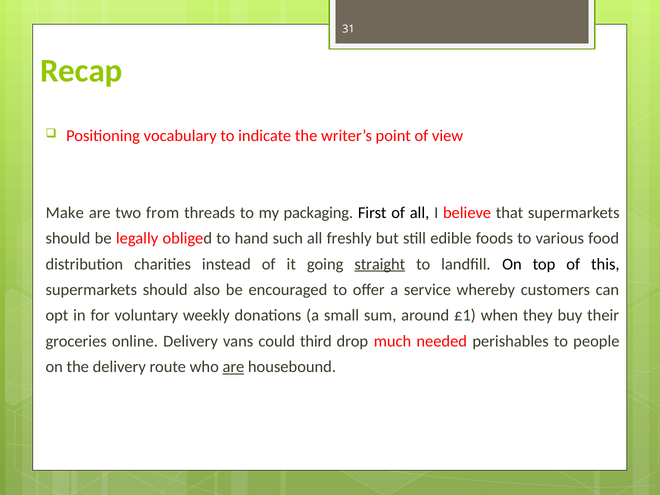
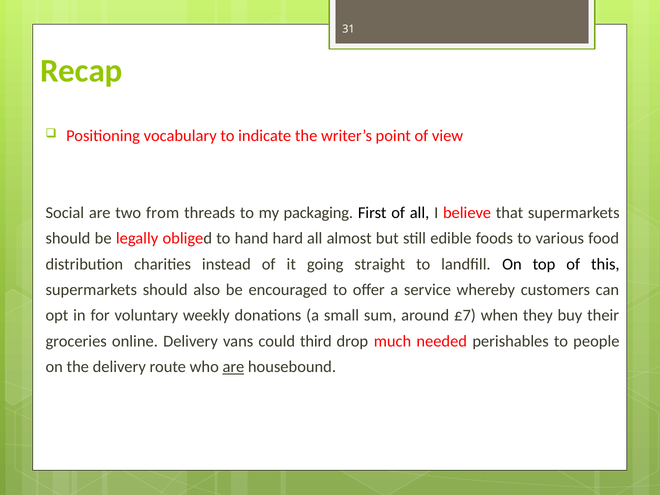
Make: Make -> Social
such: such -> hard
freshly: freshly -> almost
straight underline: present -> none
£1: £1 -> £7
